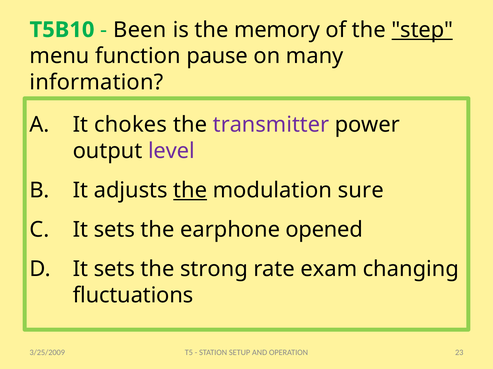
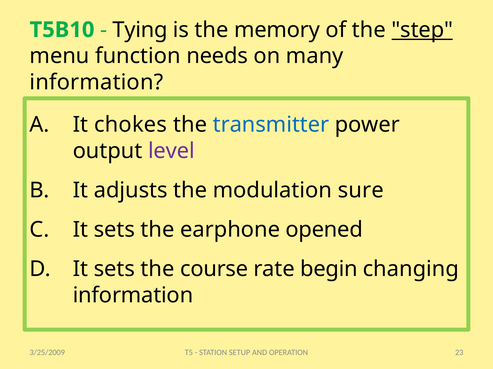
Been: Been -> Tying
pause: pause -> needs
transmitter colour: purple -> blue
the at (190, 191) underline: present -> none
strong: strong -> course
exam: exam -> begin
fluctuations at (133, 296): fluctuations -> information
